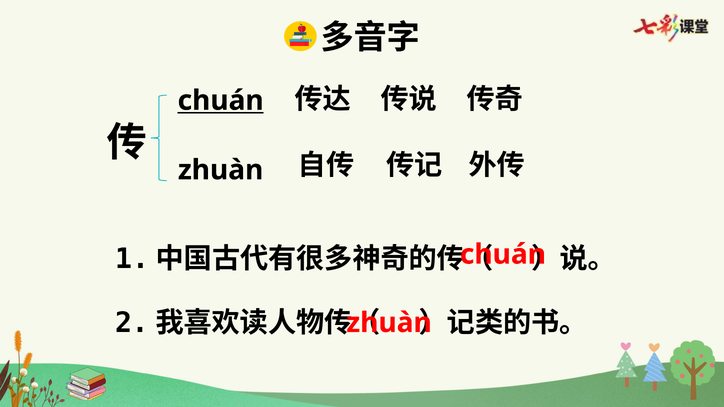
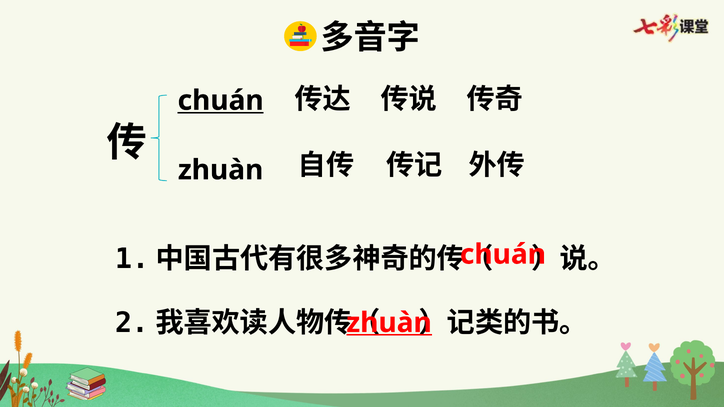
zhuàn at (389, 323) underline: none -> present
